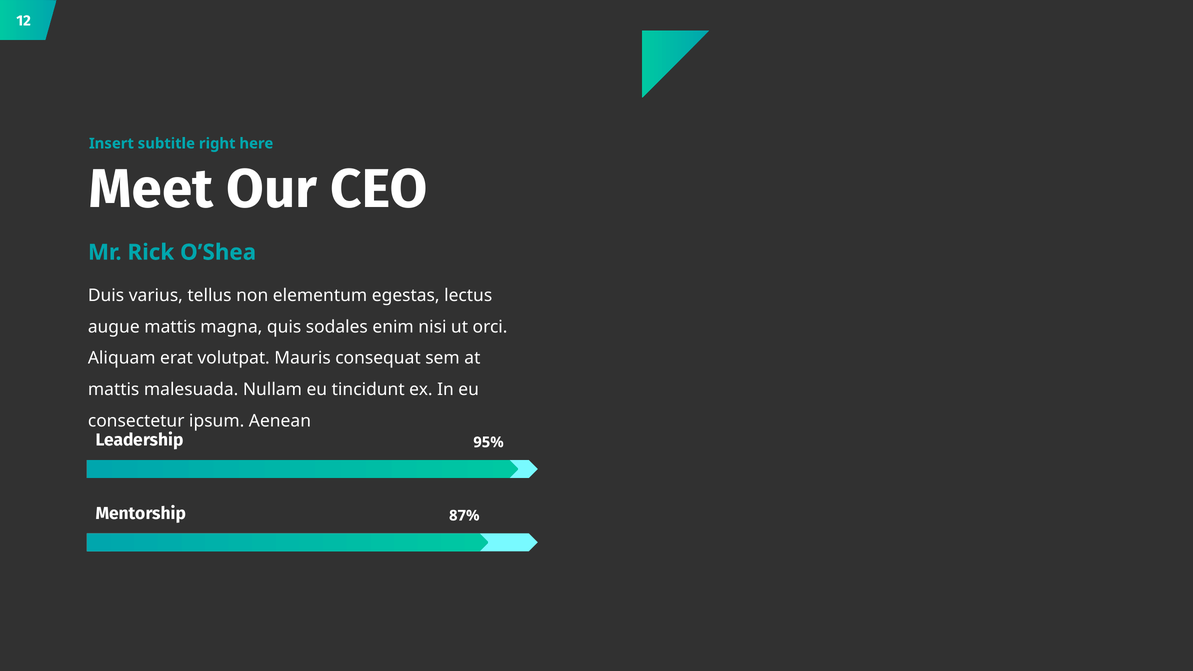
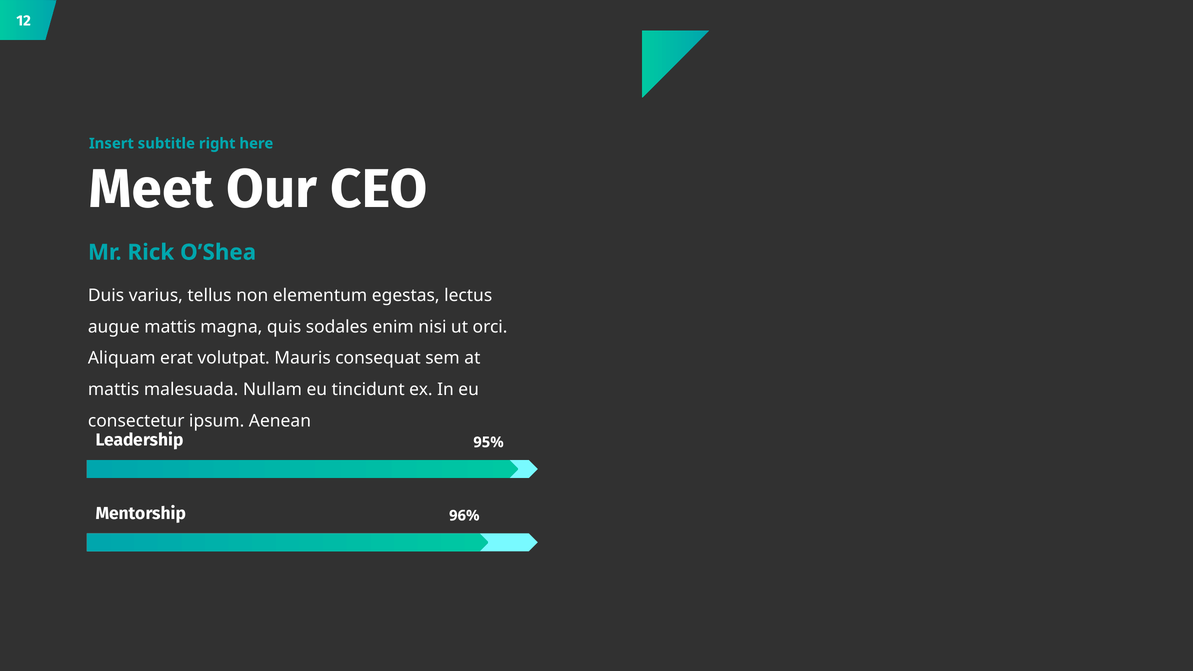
87%: 87% -> 96%
